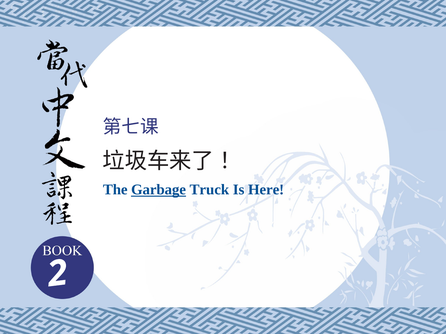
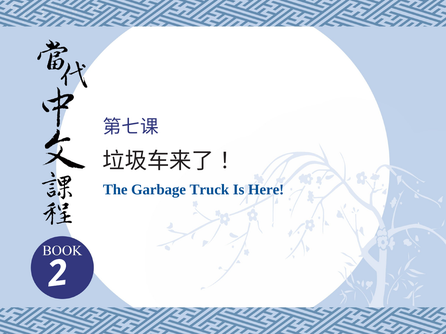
Garbage underline: present -> none
